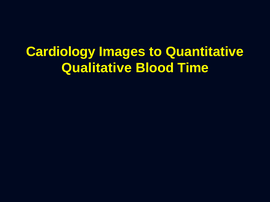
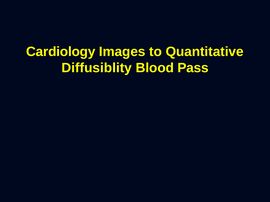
Qualitative: Qualitative -> Diffusiblity
Time: Time -> Pass
